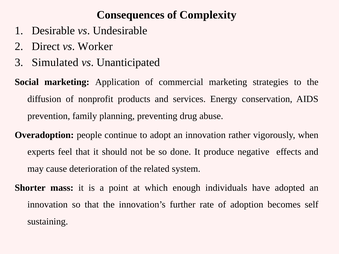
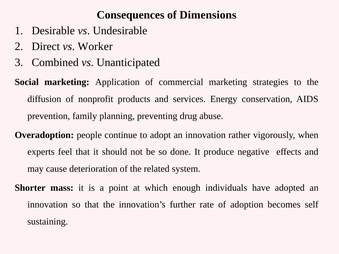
Complexity: Complexity -> Dimensions
Simulated: Simulated -> Combined
